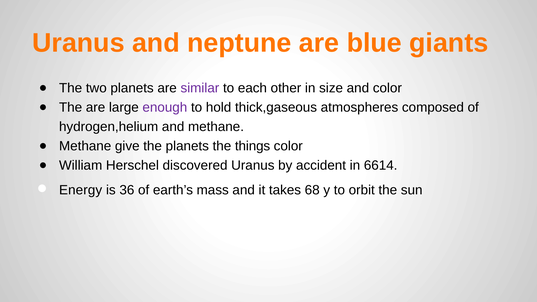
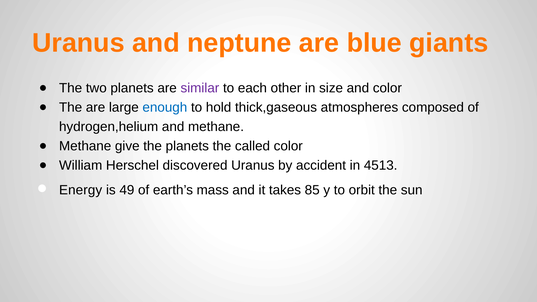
enough colour: purple -> blue
things: things -> called
6614: 6614 -> 4513
36: 36 -> 49
68: 68 -> 85
